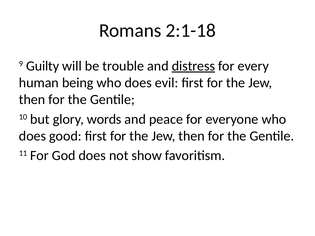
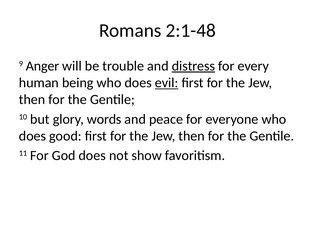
2:1-18: 2:1-18 -> 2:1-48
Guilty: Guilty -> Anger
evil underline: none -> present
